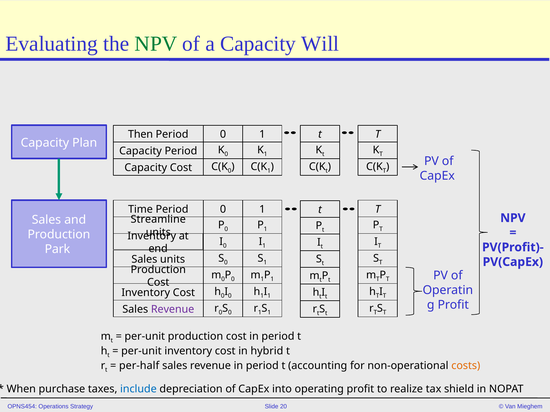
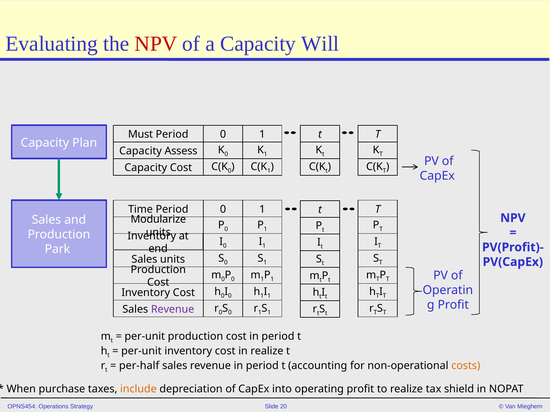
NPV at (156, 44) colour: green -> red
Then: Then -> Must
Capacity Period: Period -> Assess
Streamline: Streamline -> Modularize
in hybrid: hybrid -> realize
include colour: blue -> orange
